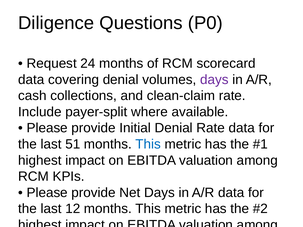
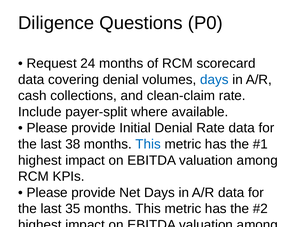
days at (214, 80) colour: purple -> blue
51: 51 -> 38
12: 12 -> 35
